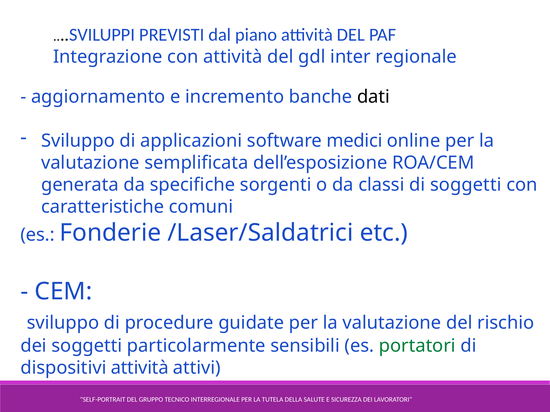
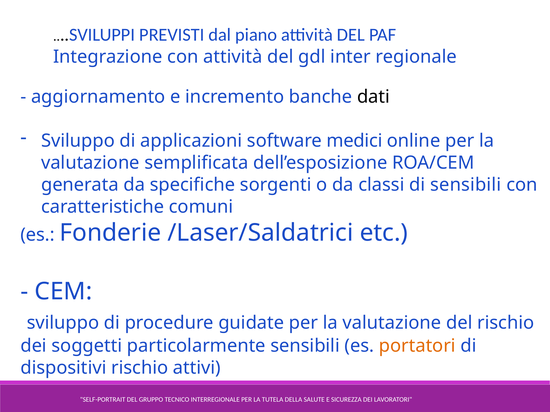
di soggetti: soggetti -> sensibili
portatori colour: green -> orange
dispositivi attività: attività -> rischio
